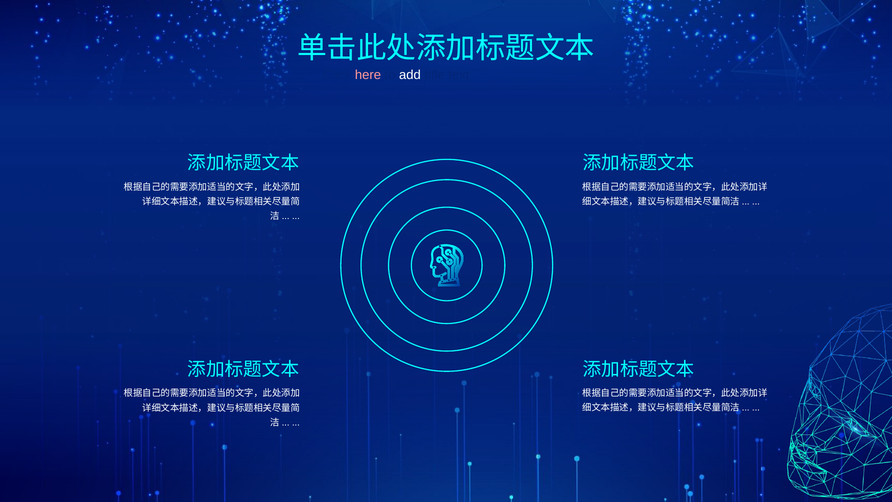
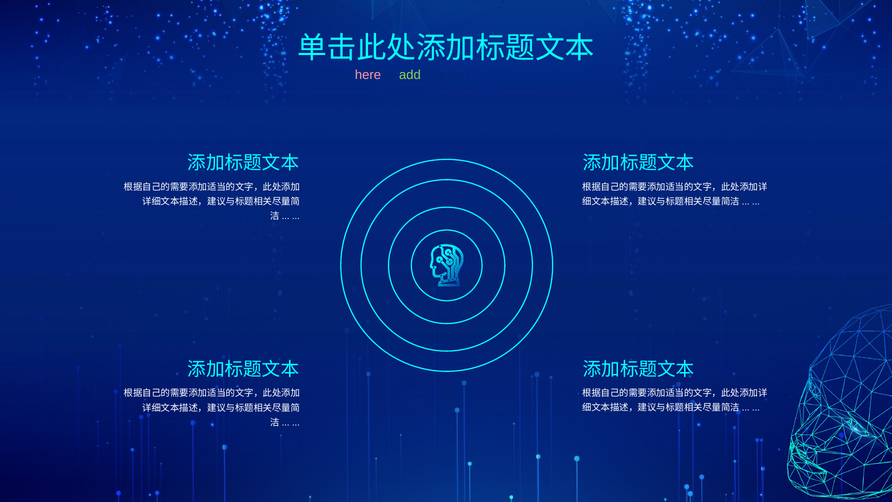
add colour: white -> light green
